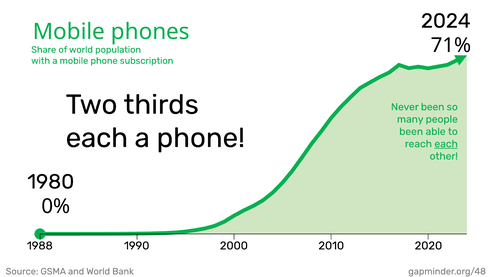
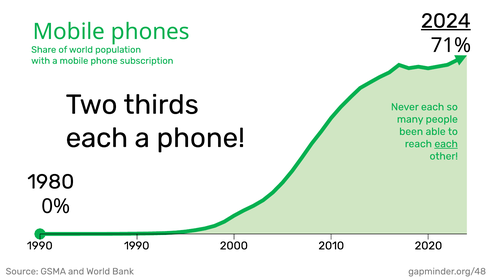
2024 underline: none -> present
Never been: been -> each
1988 at (40, 246): 1988 -> 1990
